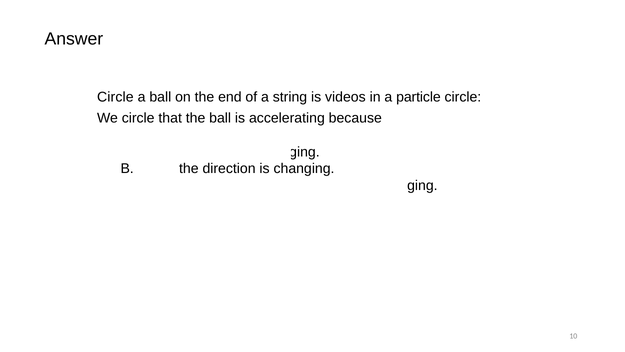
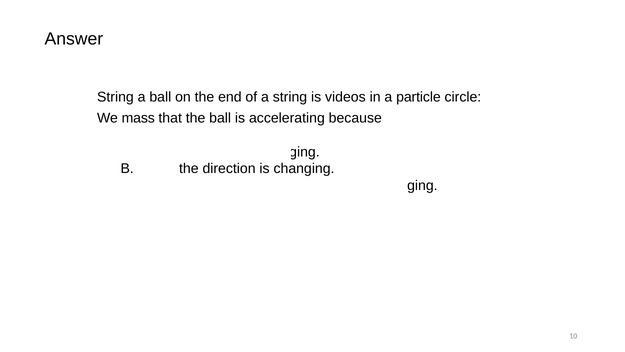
Circle at (115, 97): Circle -> String
We circle: circle -> mass
